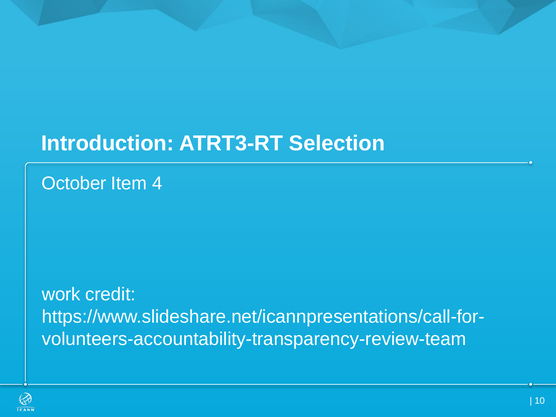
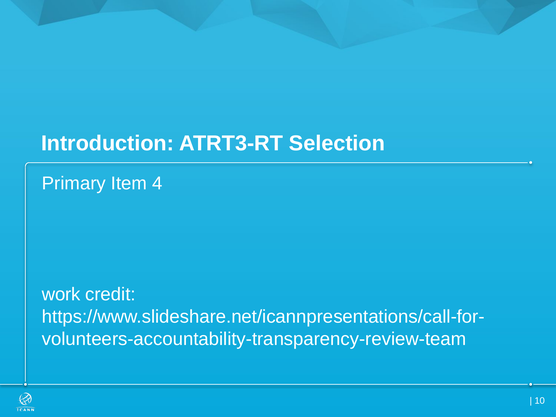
October: October -> Primary
